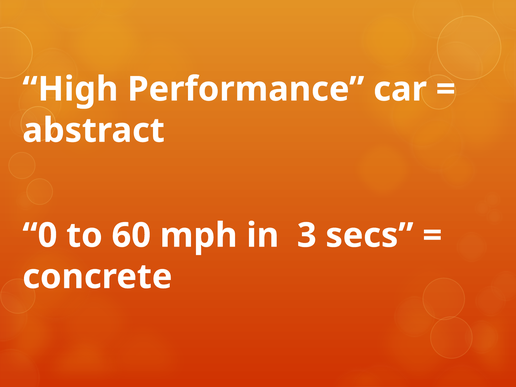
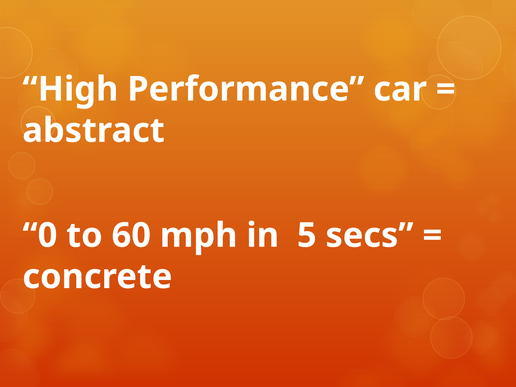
3: 3 -> 5
